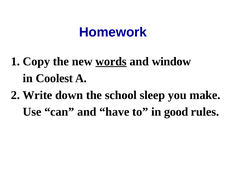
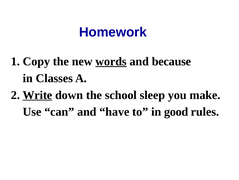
window: window -> because
Coolest: Coolest -> Classes
Write underline: none -> present
